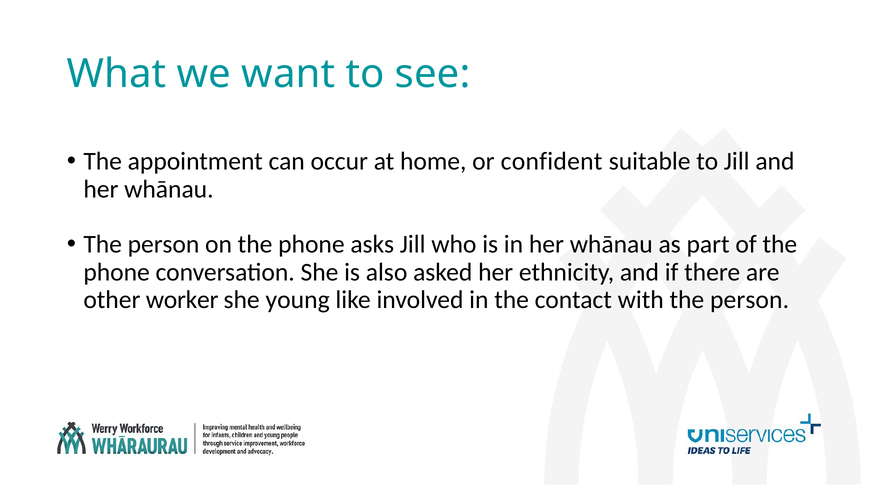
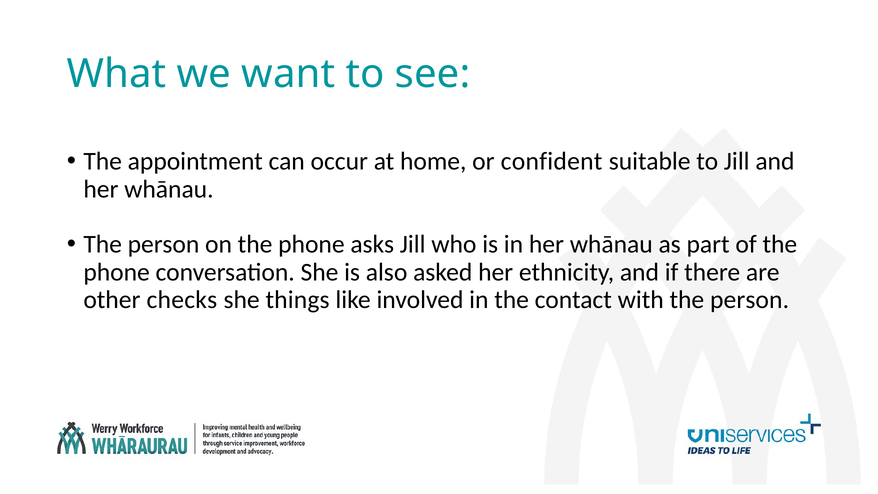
worker: worker -> checks
young: young -> things
